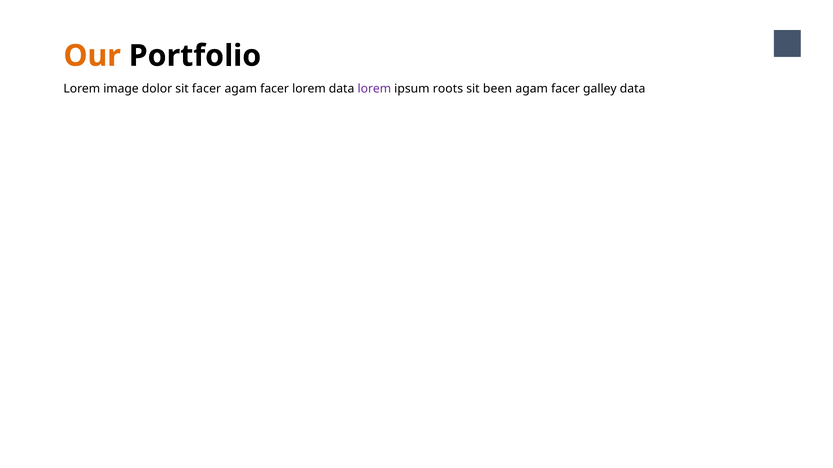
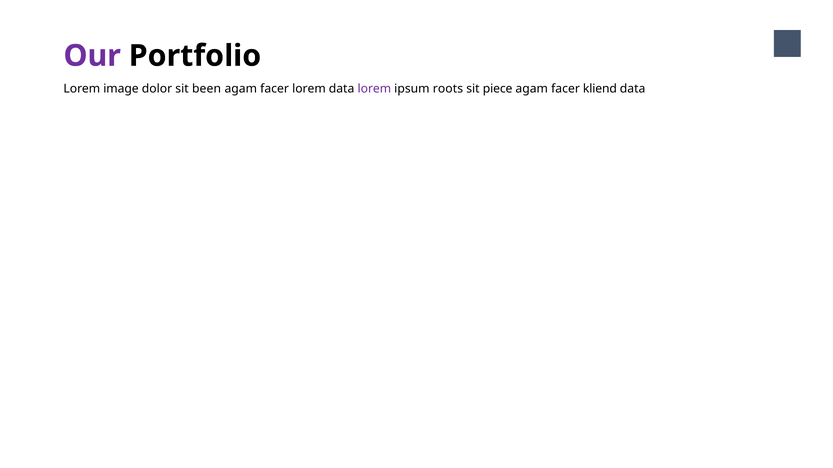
Our colour: orange -> purple
sit facer: facer -> been
been: been -> piece
galley: galley -> kliend
